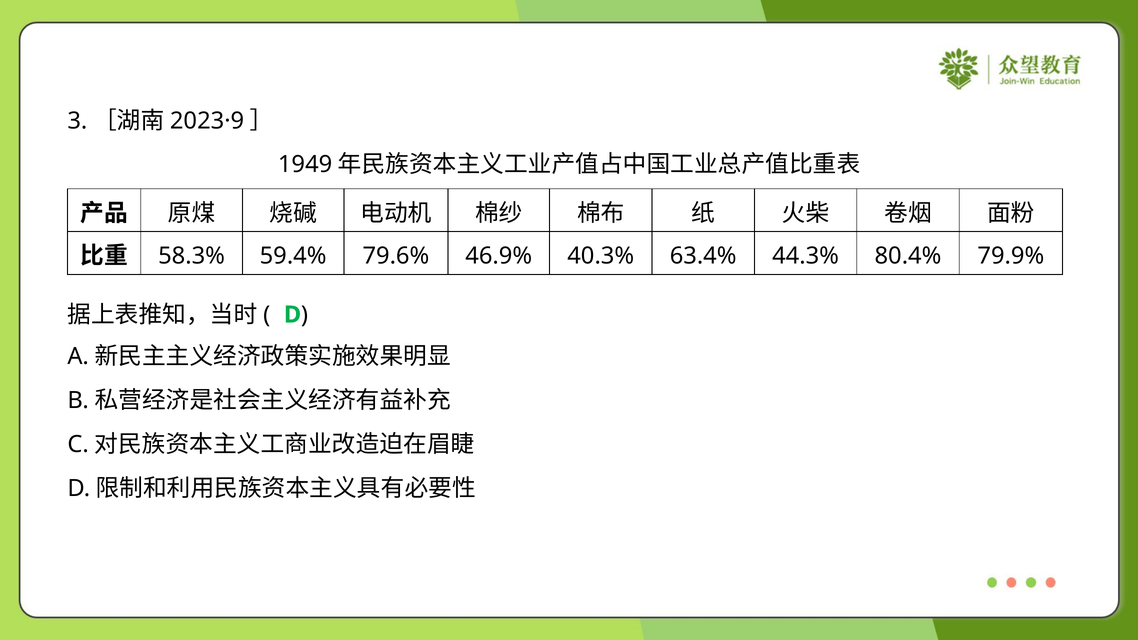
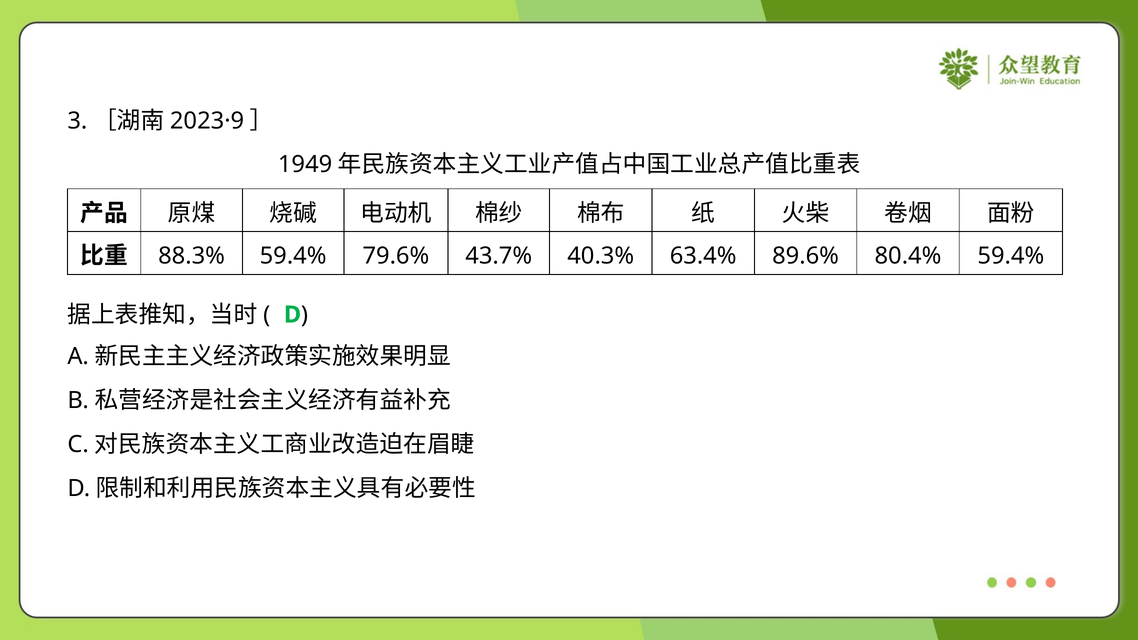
58.3%: 58.3% -> 88.3%
46.9%: 46.9% -> 43.7%
44.3%: 44.3% -> 89.6%
80.4% 79.9%: 79.9% -> 59.4%
